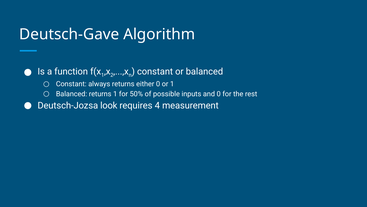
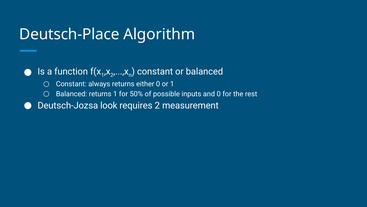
Deutsch-Gave: Deutsch-Gave -> Deutsch-Place
requires 4: 4 -> 2
